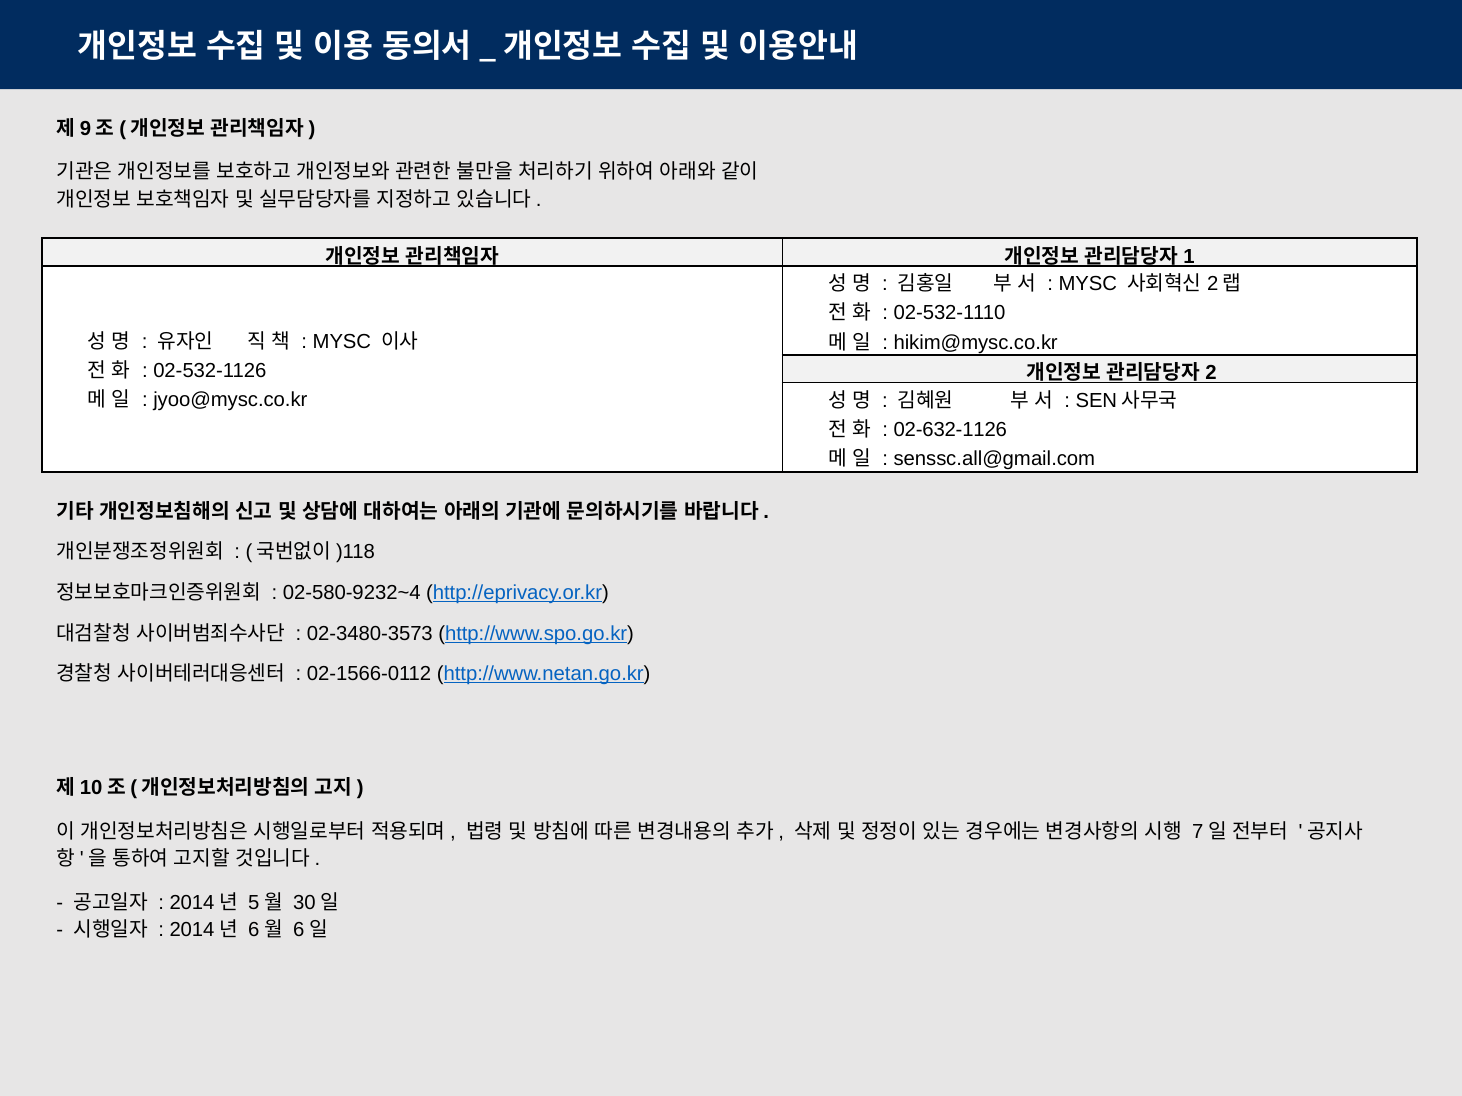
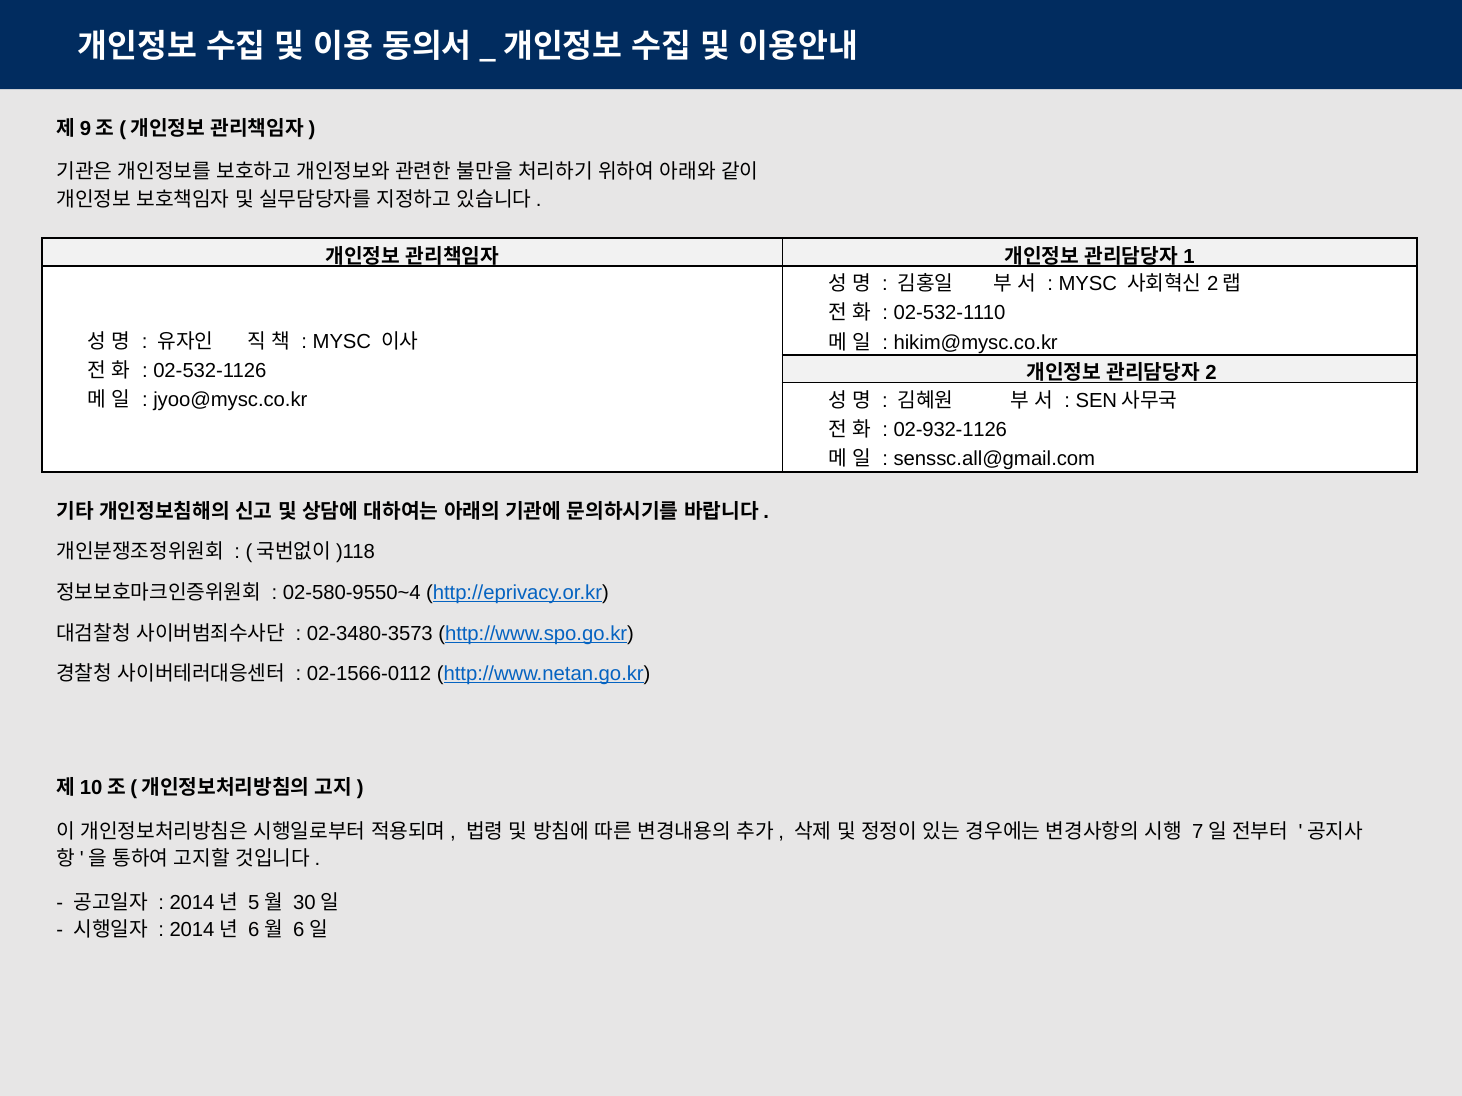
02-632-1126: 02-632-1126 -> 02-932-1126
02-580-9232~4: 02-580-9232~4 -> 02-580-9550~4
